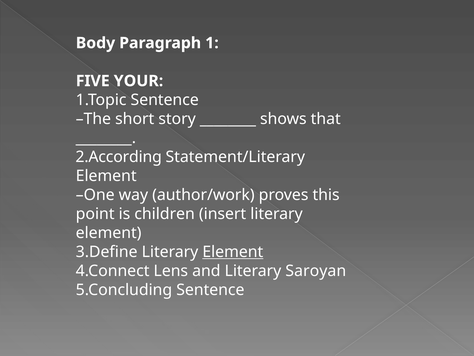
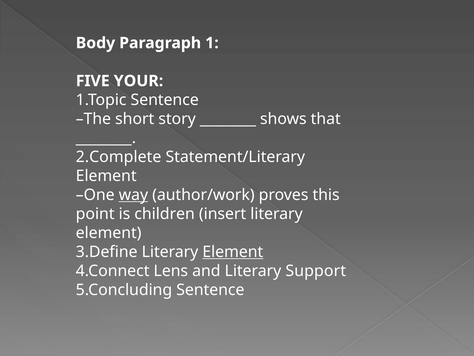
2.According: 2.According -> 2.Complete
way underline: none -> present
Saroyan: Saroyan -> Support
